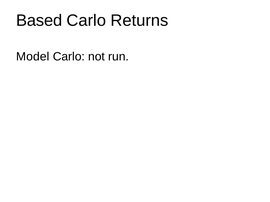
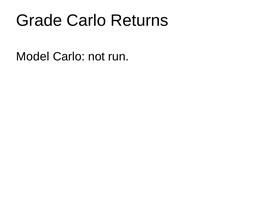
Based: Based -> Grade
